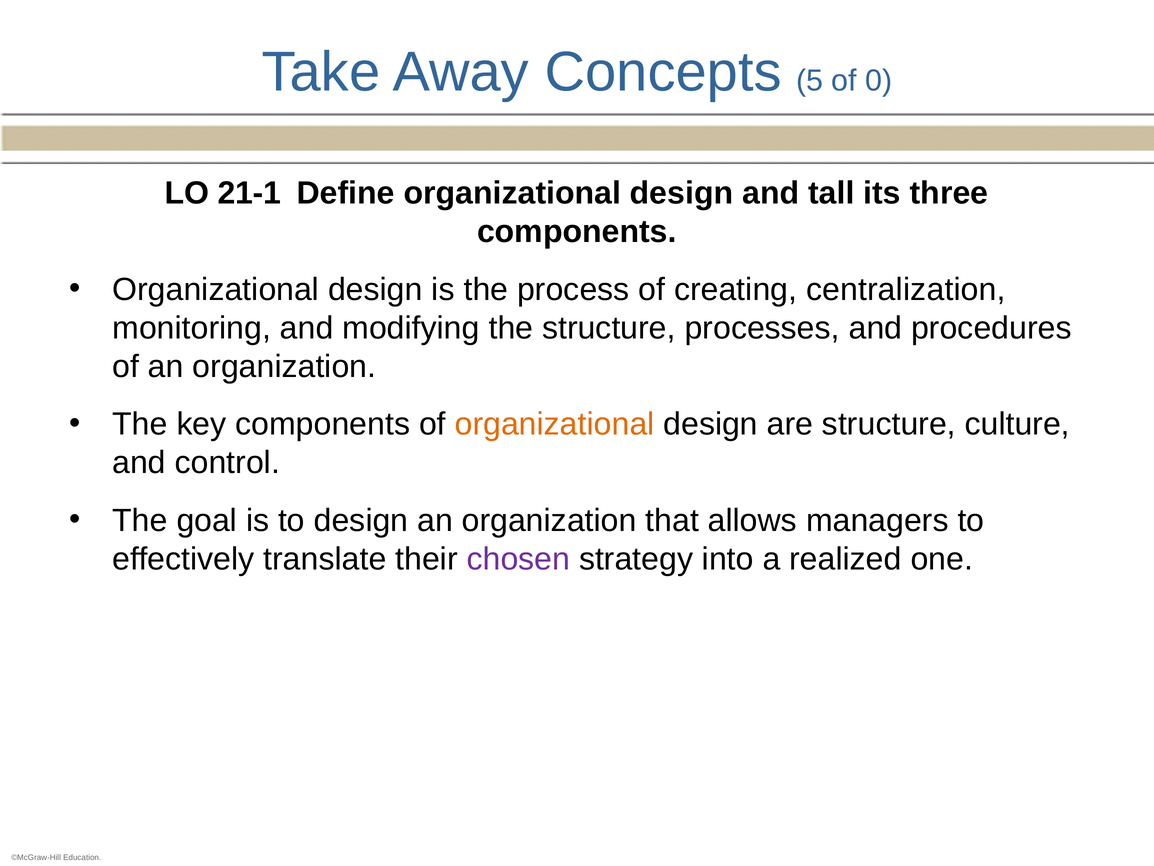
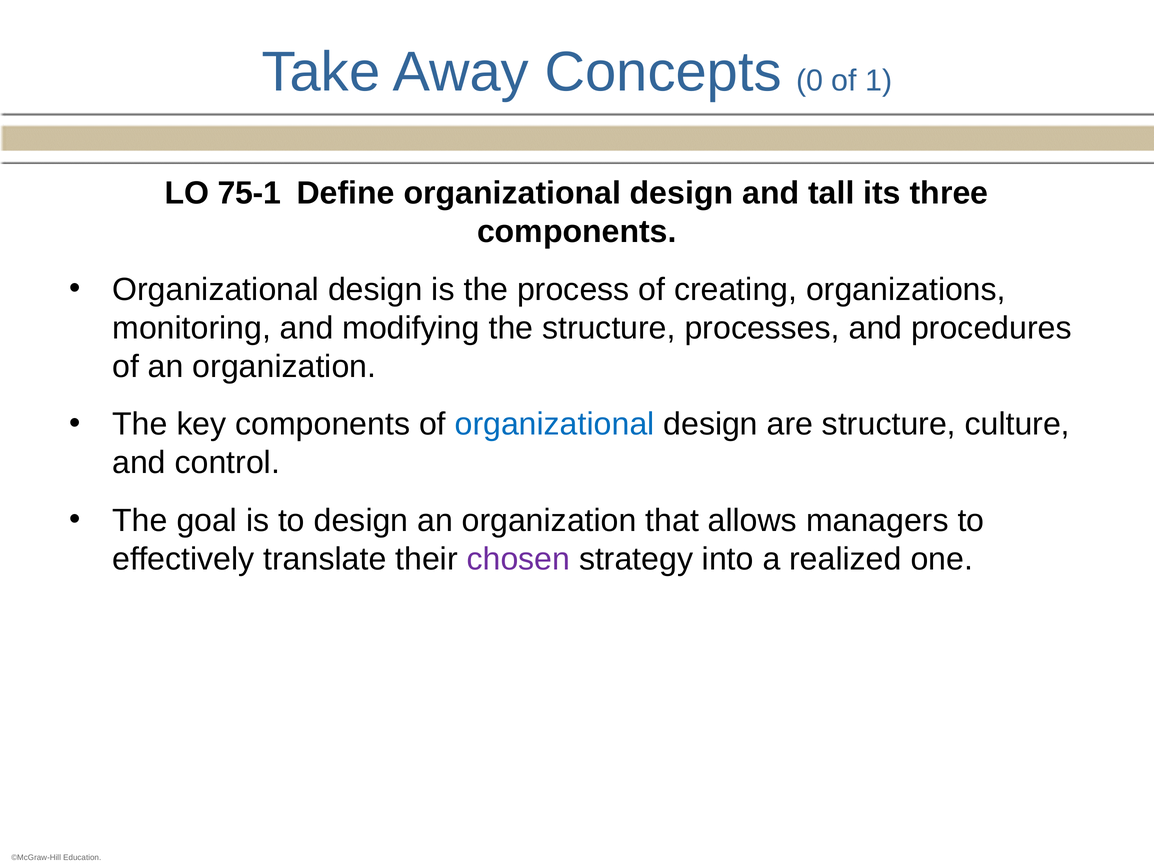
5: 5 -> 0
0: 0 -> 1
21-1: 21-1 -> 75-1
centralization: centralization -> organizations
organizational at (555, 424) colour: orange -> blue
